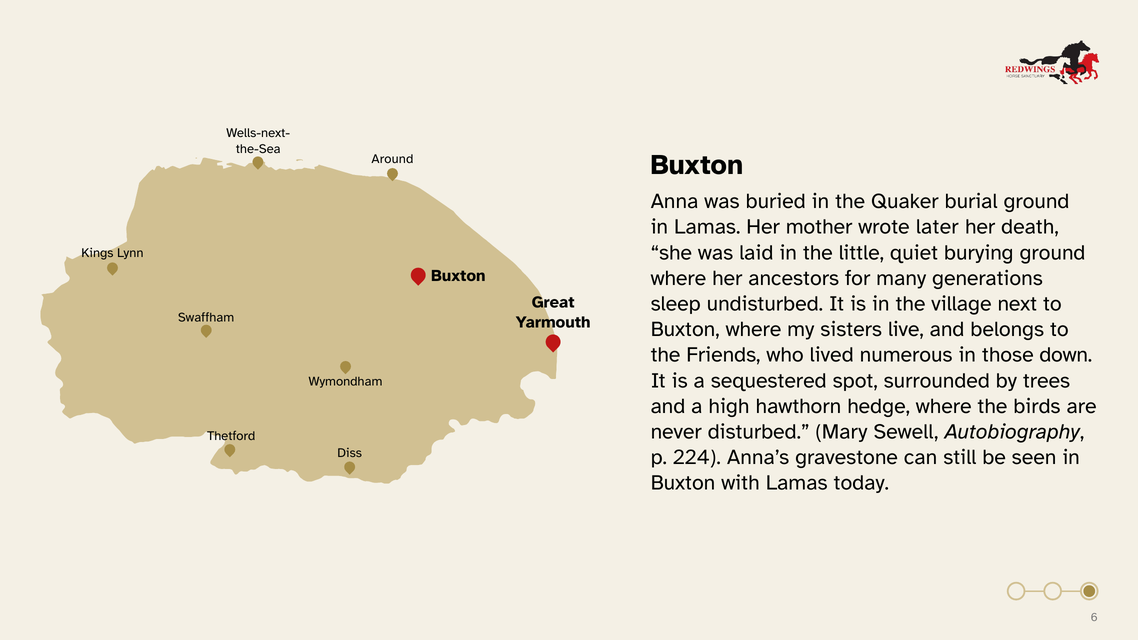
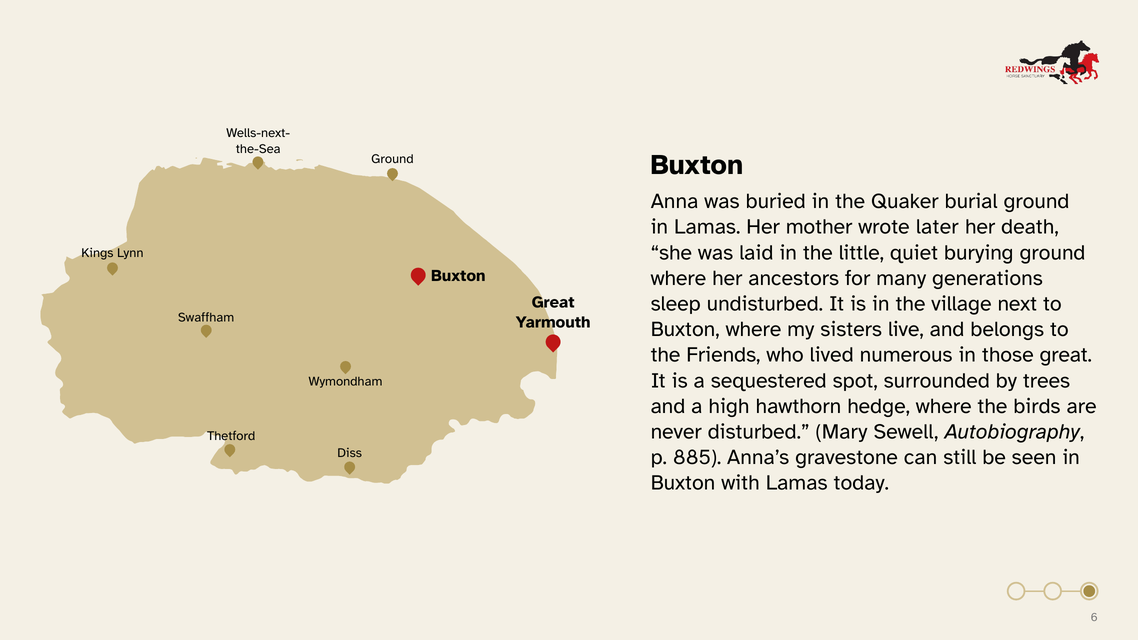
Around at (392, 159): Around -> Ground
those down: down -> great
224: 224 -> 885
